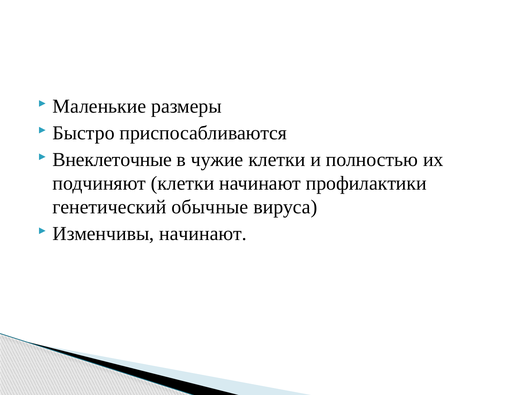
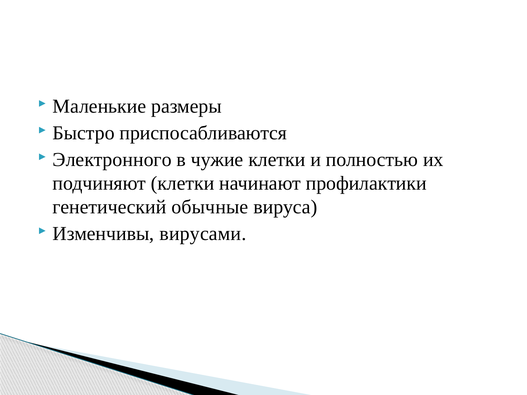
Внеклеточные: Внеклеточные -> Электронного
Изменчивы начинают: начинают -> вирусами
